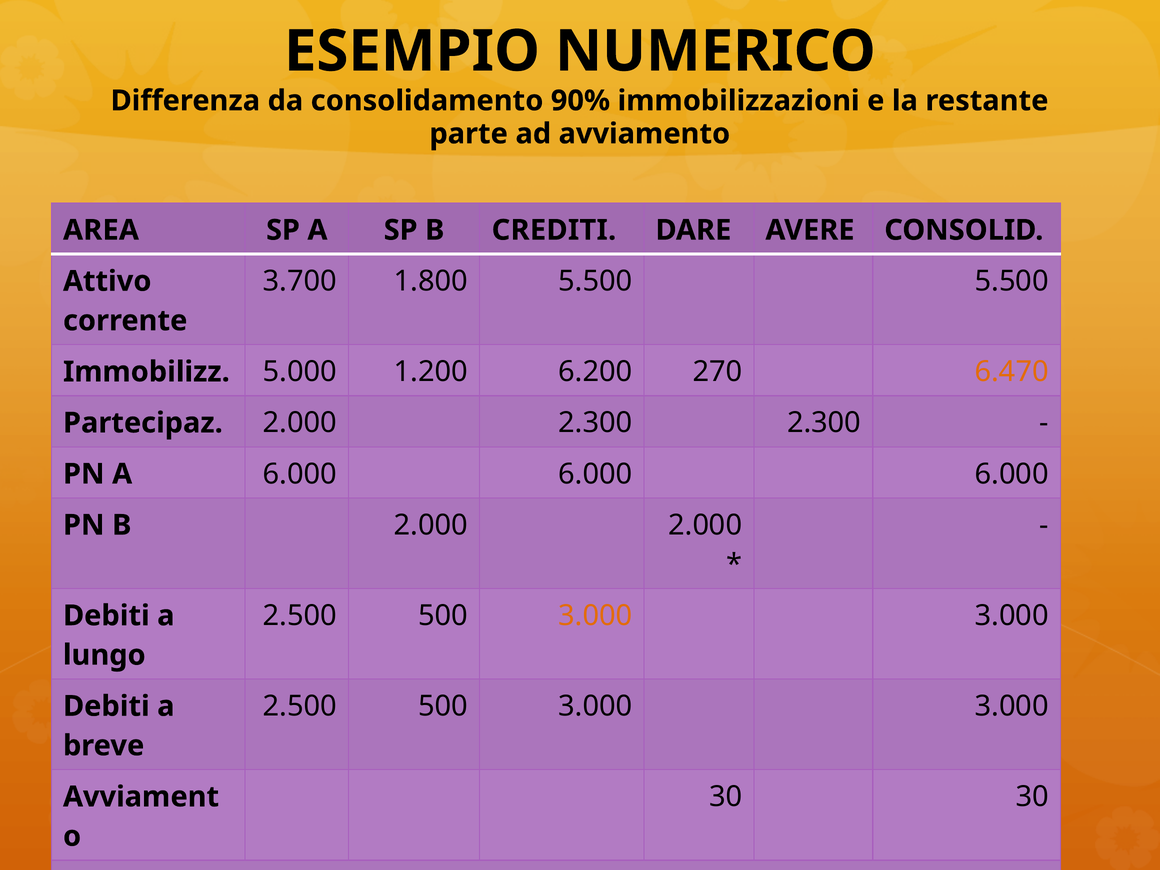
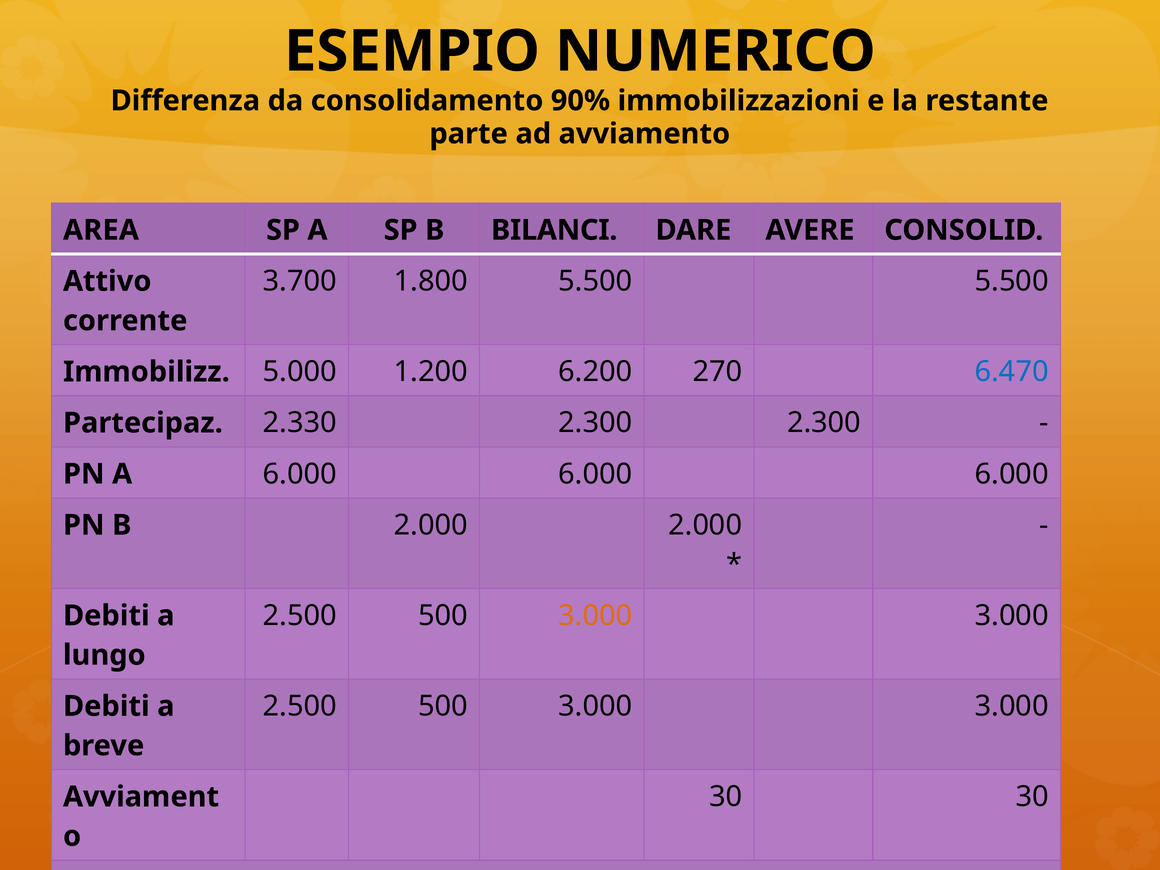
CREDITI: CREDITI -> BILANCI
6.470 colour: orange -> blue
Partecipaz 2.000: 2.000 -> 2.330
